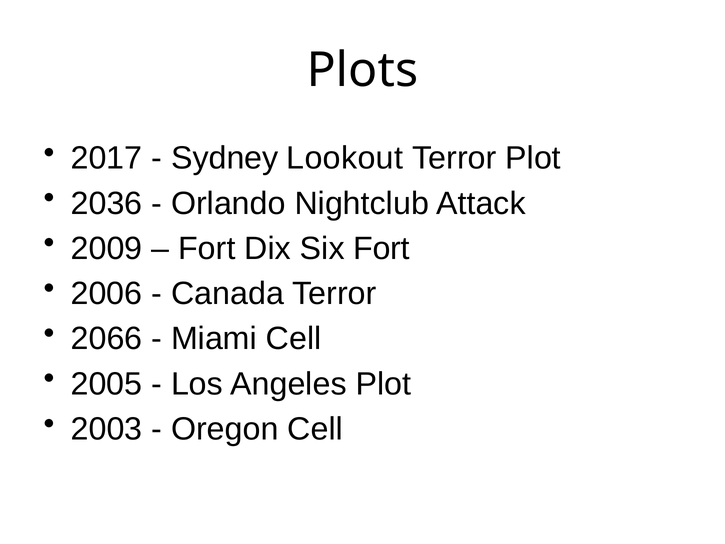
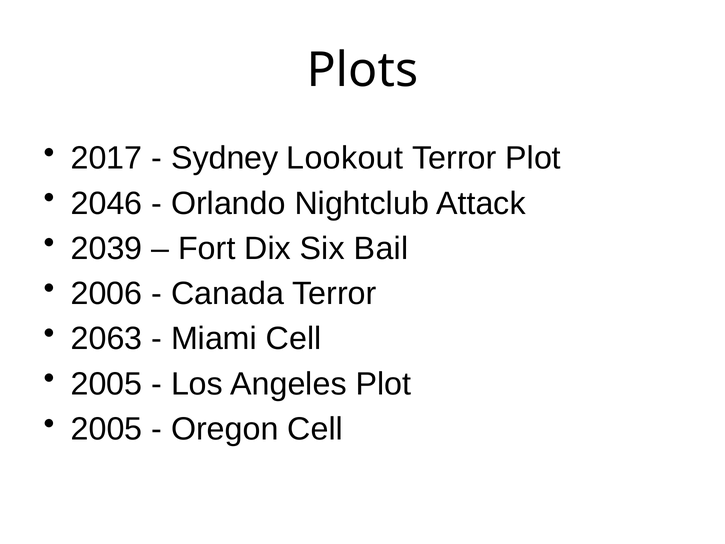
2036: 2036 -> 2046
2009: 2009 -> 2039
Six Fort: Fort -> Bail
2066: 2066 -> 2063
2003 at (107, 429): 2003 -> 2005
